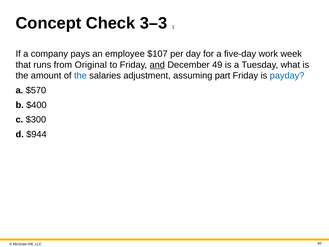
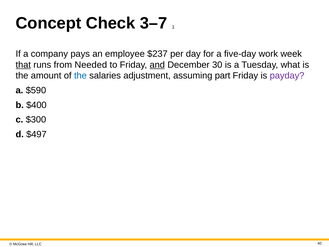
3–3: 3–3 -> 3–7
$107: $107 -> $237
that underline: none -> present
Original: Original -> Needed
49: 49 -> 30
payday colour: blue -> purple
$570: $570 -> $590
$944: $944 -> $497
